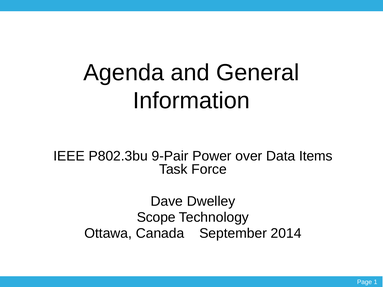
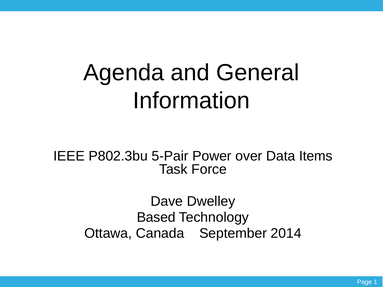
9-Pair: 9-Pair -> 5-Pair
Scope: Scope -> Based
